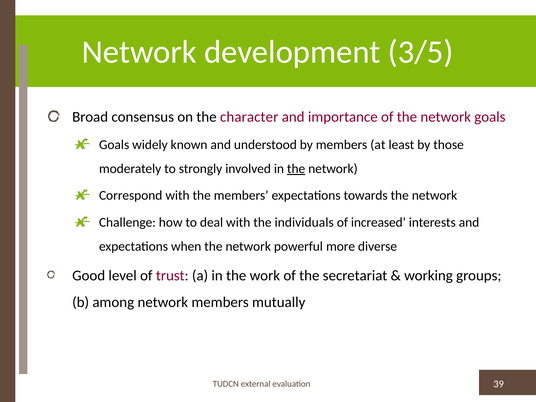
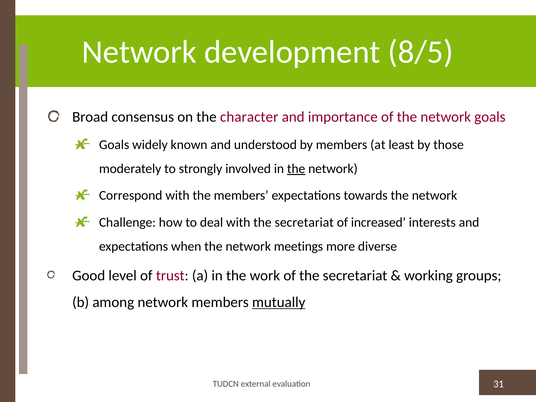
3/5: 3/5 -> 8/5
with the individuals: individuals -> secretariat
powerful: powerful -> meetings
mutually underline: none -> present
39: 39 -> 31
